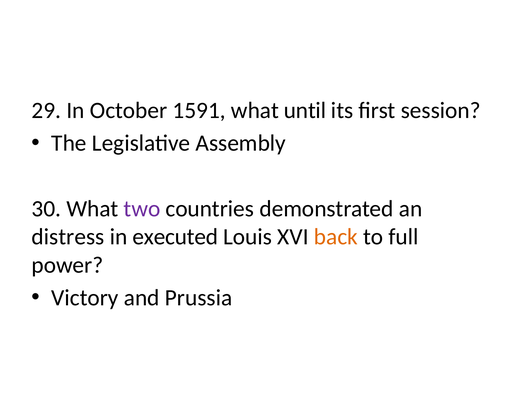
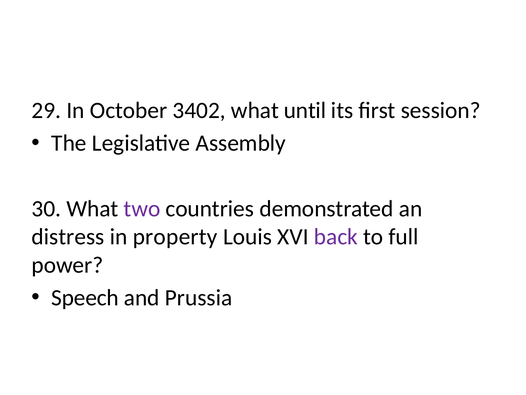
1591: 1591 -> 3402
executed: executed -> property
back colour: orange -> purple
Victory: Victory -> Speech
